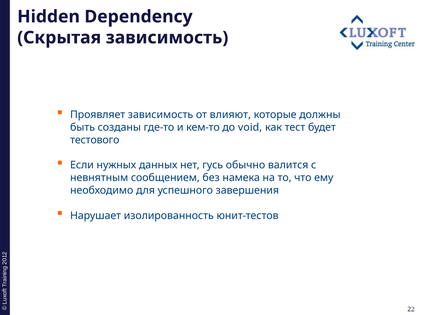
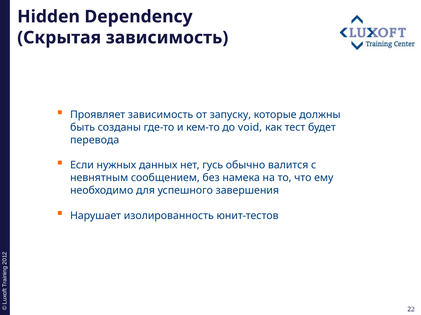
влияют: влияют -> запуску
тестового: тестового -> перевода
